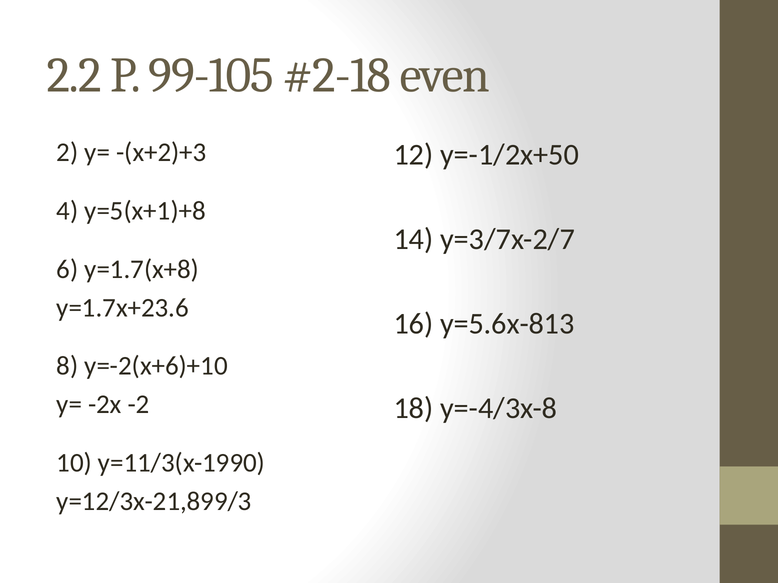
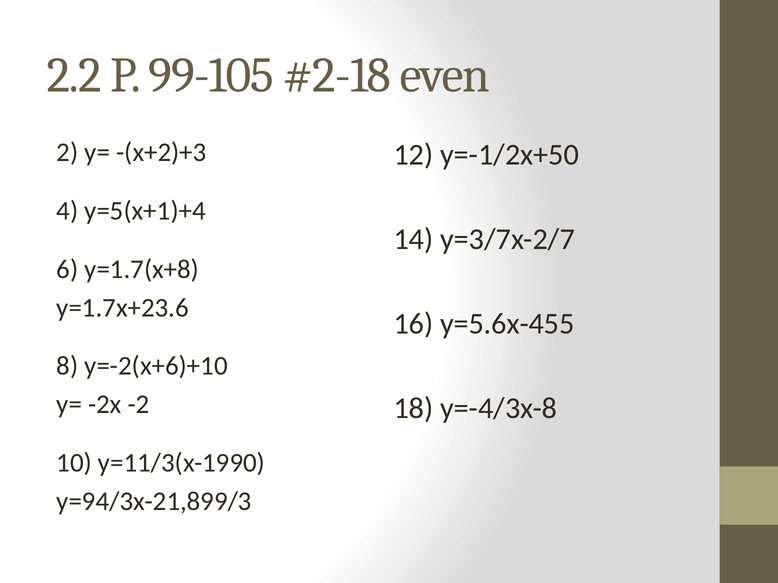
y=5(x+1)+8: y=5(x+1)+8 -> y=5(x+1)+4
y=5.6x-813: y=5.6x-813 -> y=5.6x-455
y=12/3x-21,899/3: y=12/3x-21,899/3 -> y=94/3x-21,899/3
